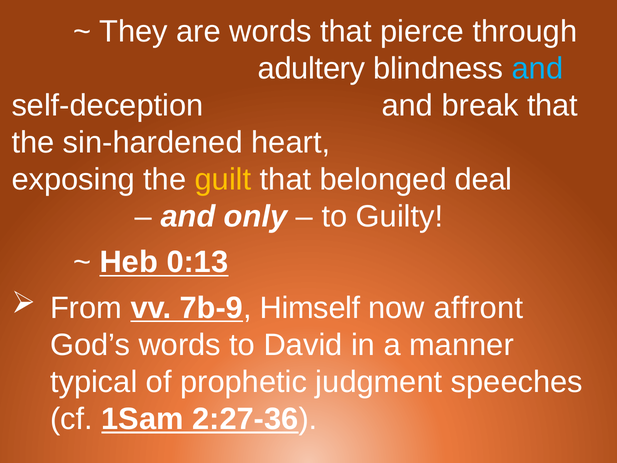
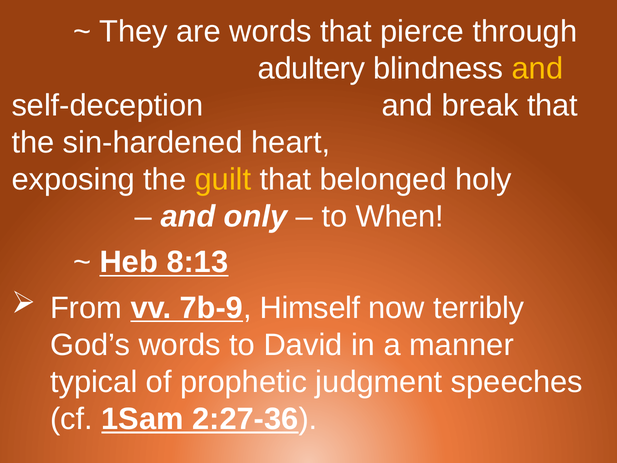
and at (538, 68) colour: light blue -> yellow
deal: deal -> holy
Guilty: Guilty -> When
0:13: 0:13 -> 8:13
affront: affront -> terribly
